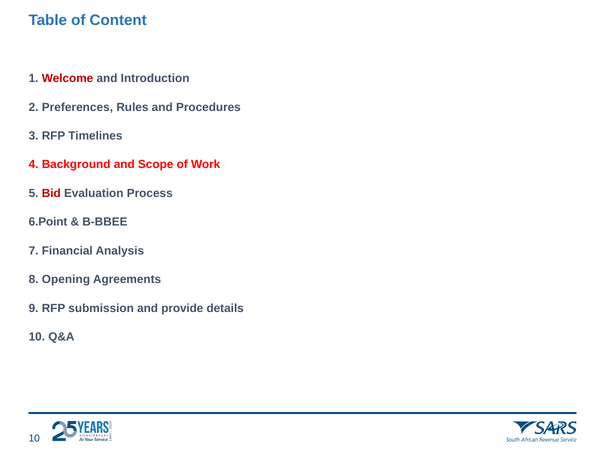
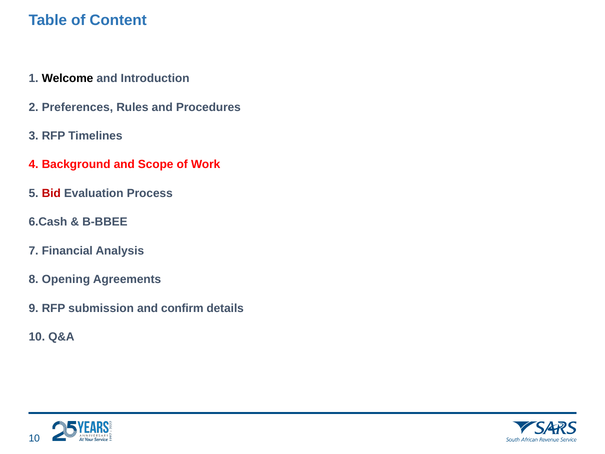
Welcome colour: red -> black
6.Point: 6.Point -> 6.Cash
provide: provide -> confirm
